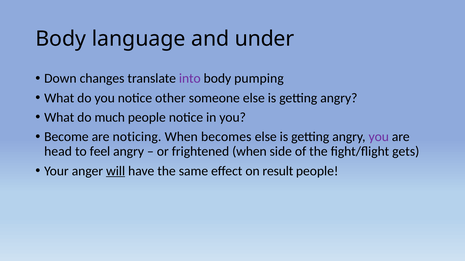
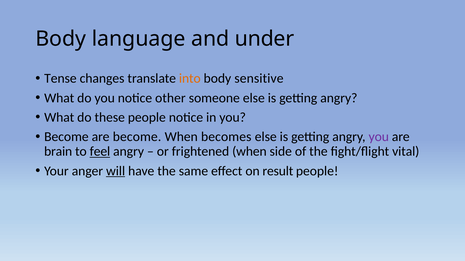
Down: Down -> Tense
into colour: purple -> orange
pumping: pumping -> sensitive
much: much -> these
are noticing: noticing -> become
head: head -> brain
feel underline: none -> present
gets: gets -> vital
